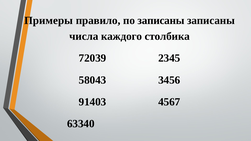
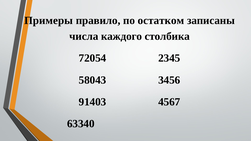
по записаны: записаны -> остатком
72039: 72039 -> 72054
